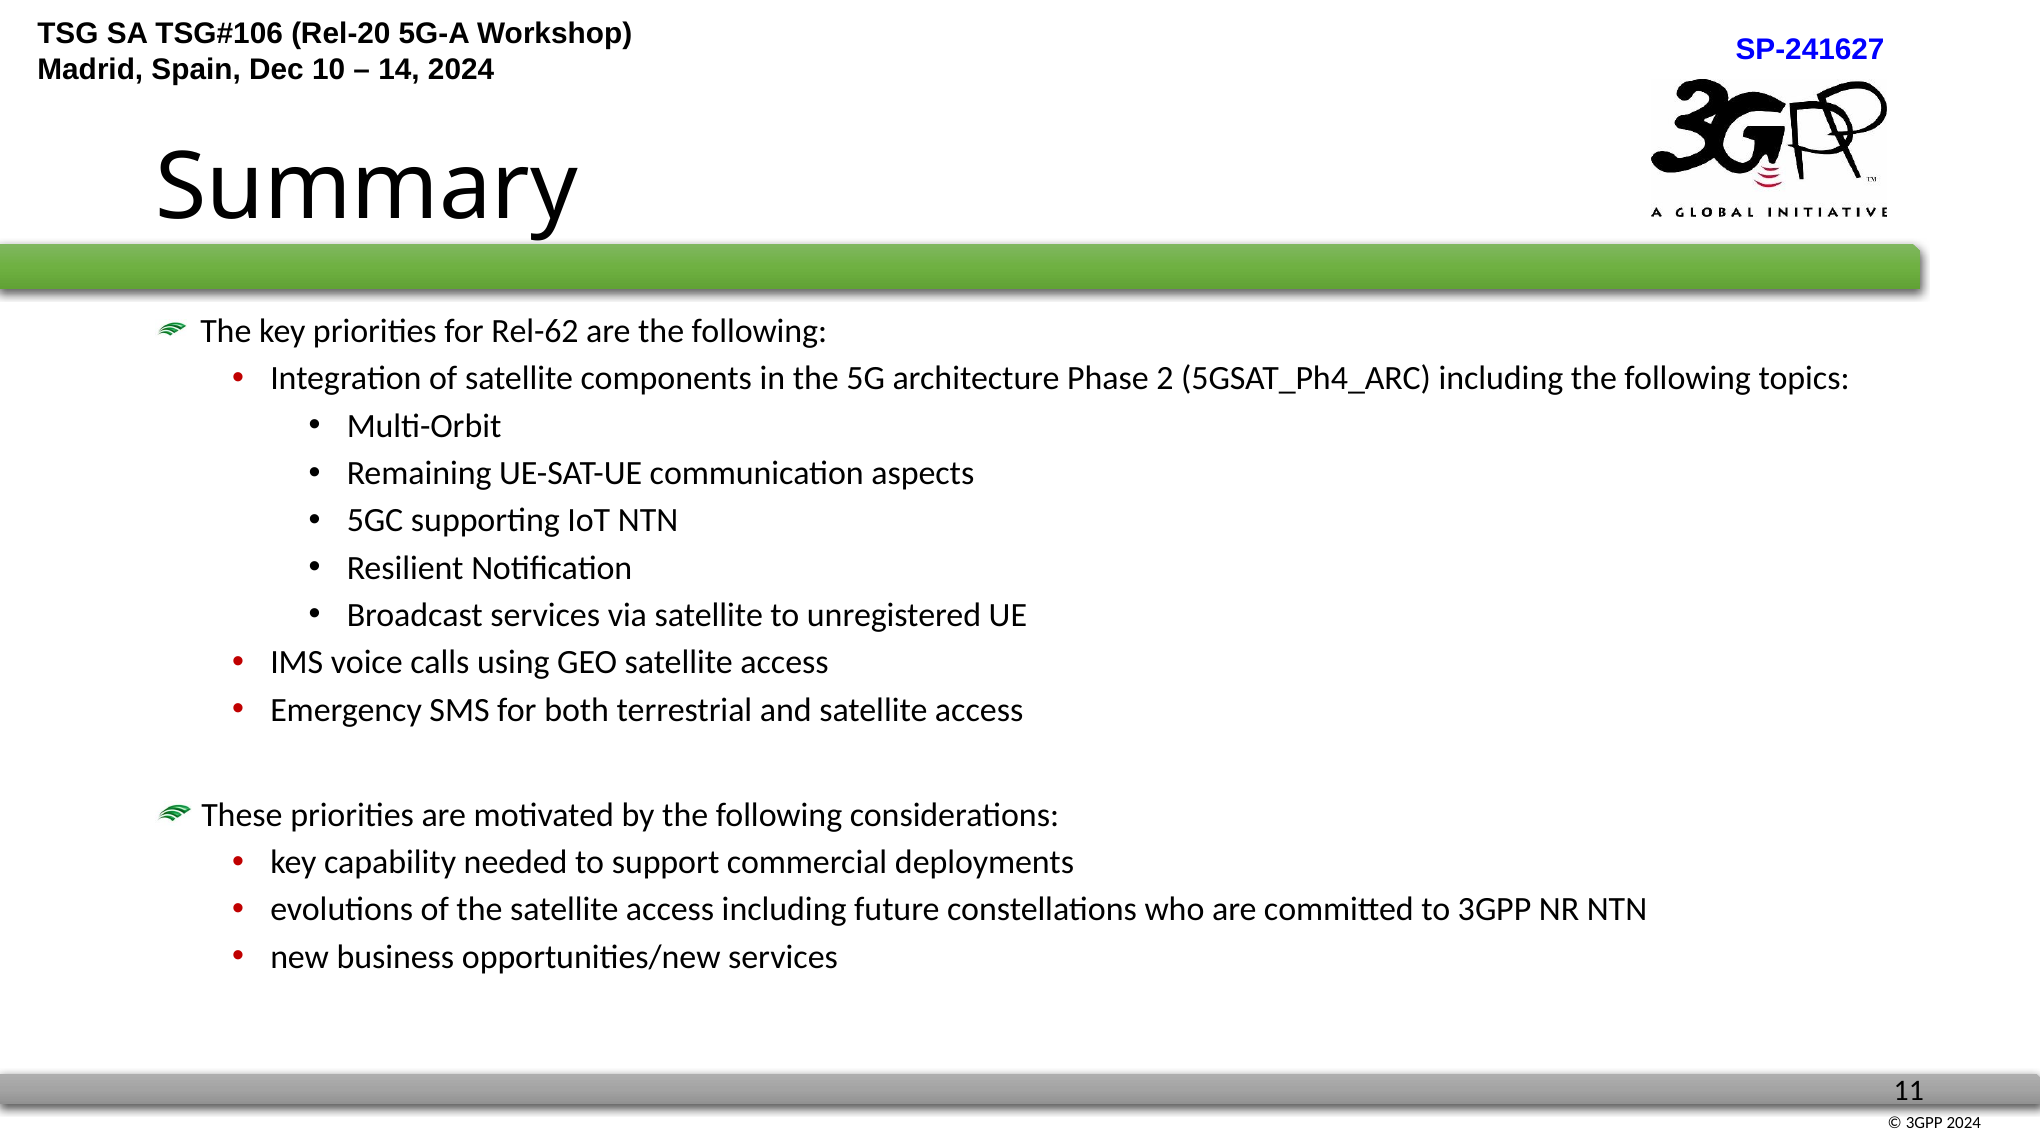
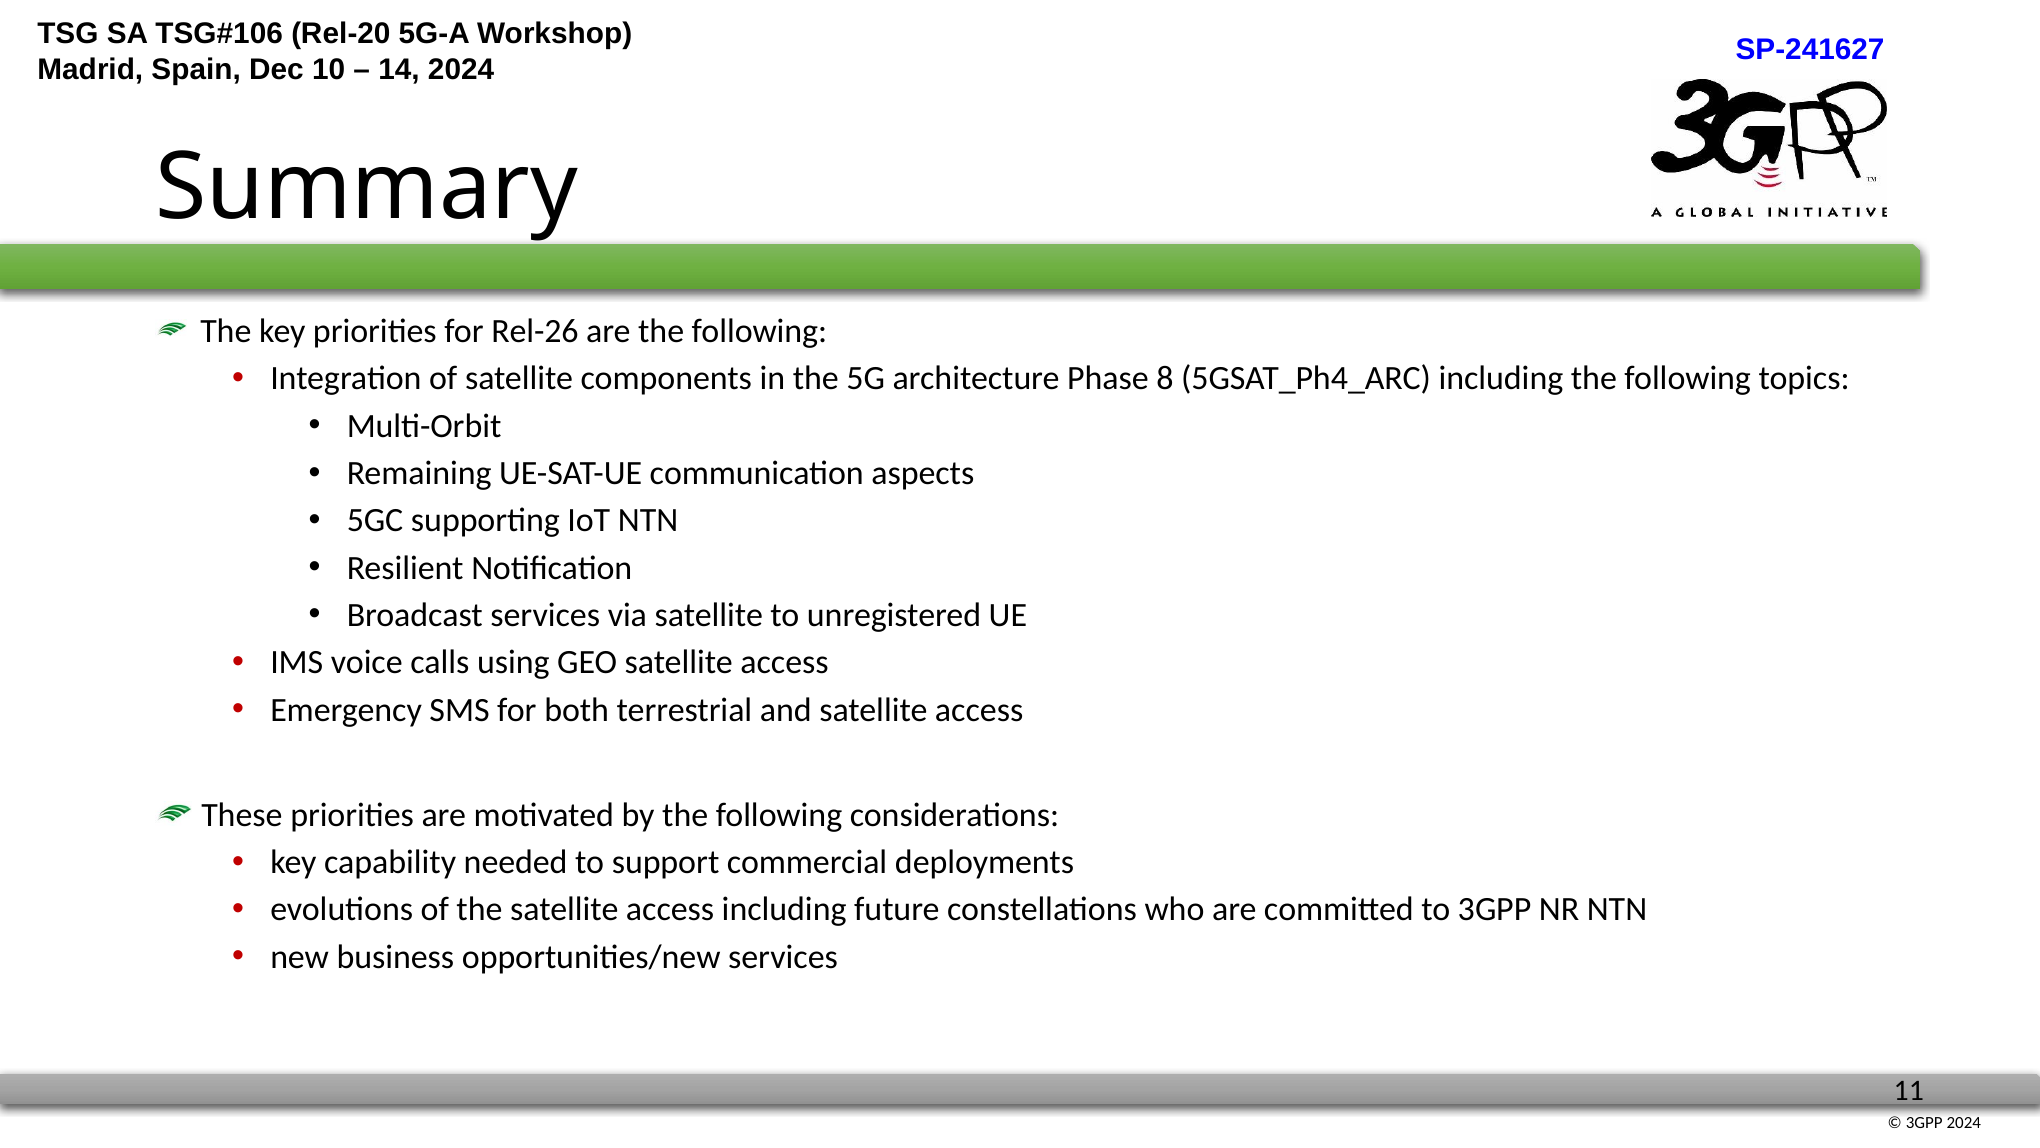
Rel-62: Rel-62 -> Rel-26
2: 2 -> 8
